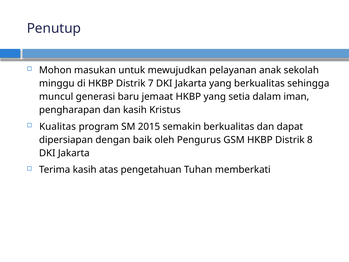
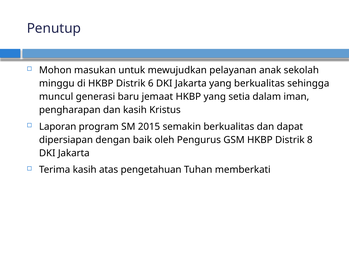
7: 7 -> 6
Kualitas: Kualitas -> Laporan
